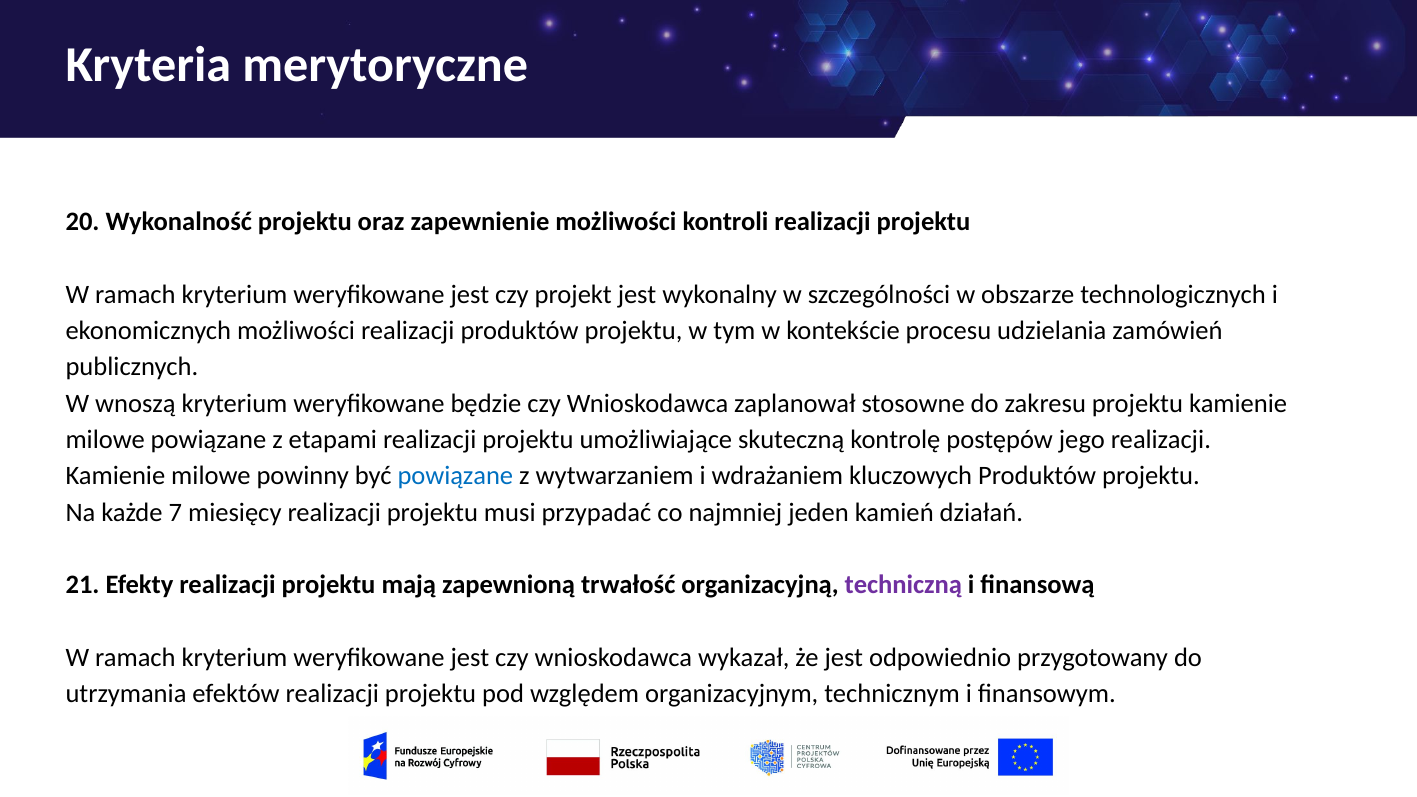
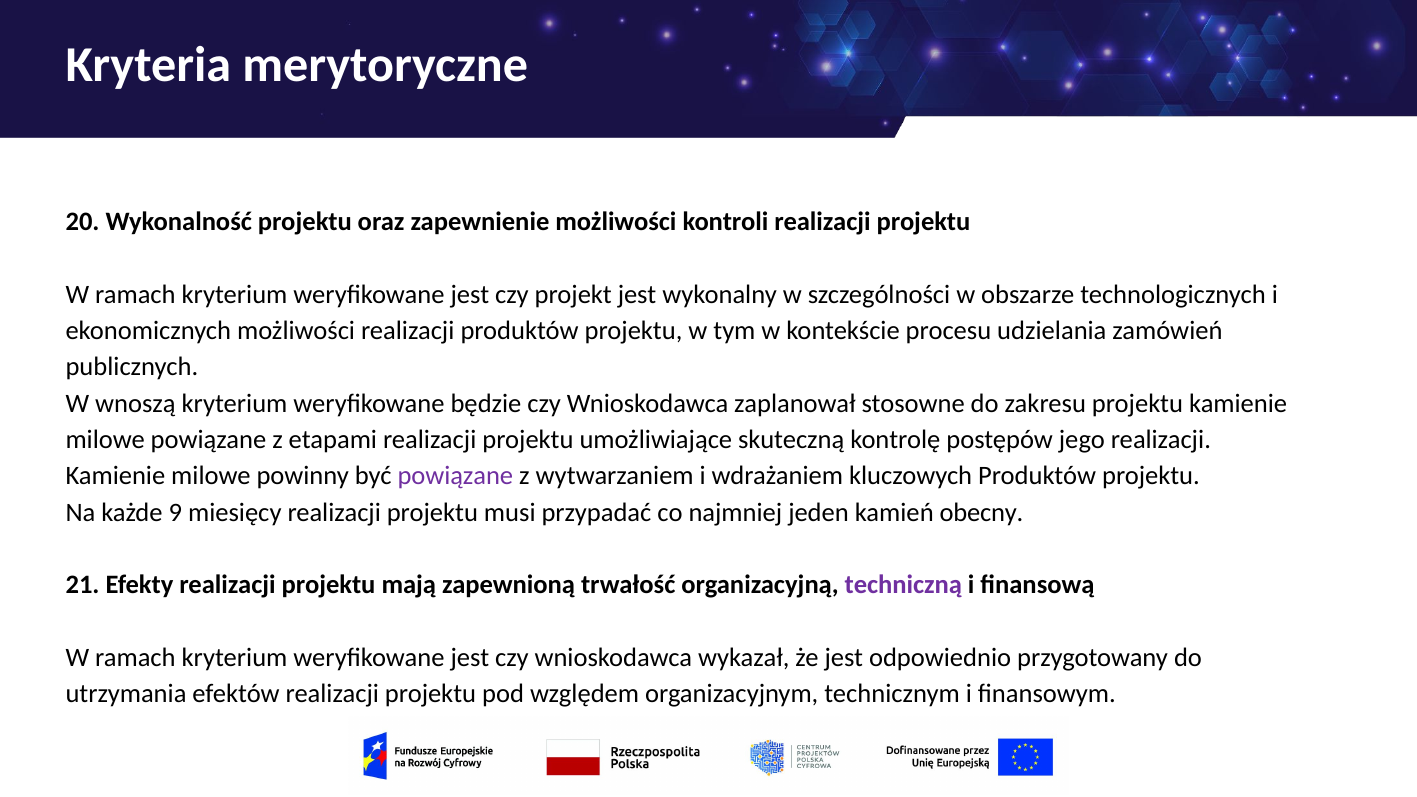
powiązane at (455, 476) colour: blue -> purple
7: 7 -> 9
działań: działań -> obecny
